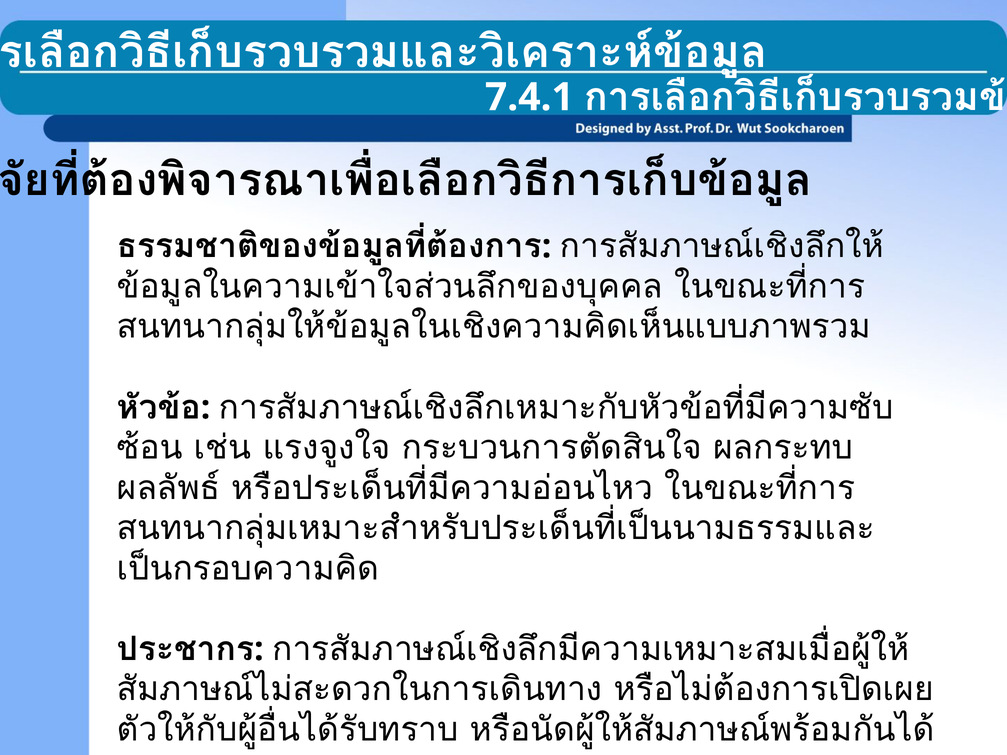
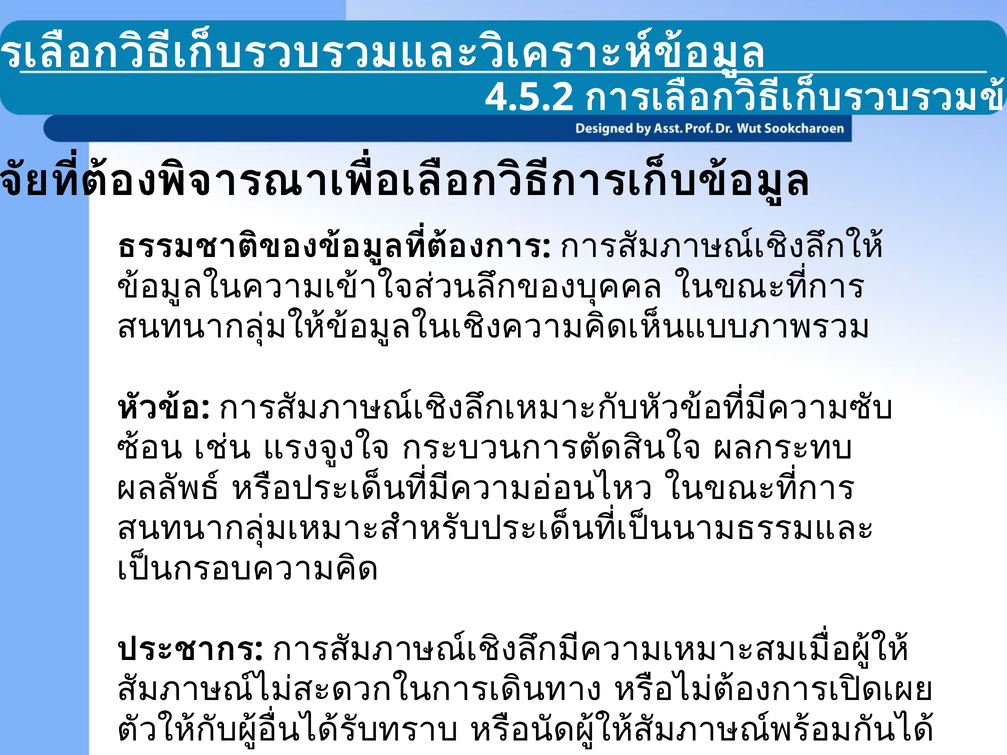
7.4.1: 7.4.1 -> 4.5.2
